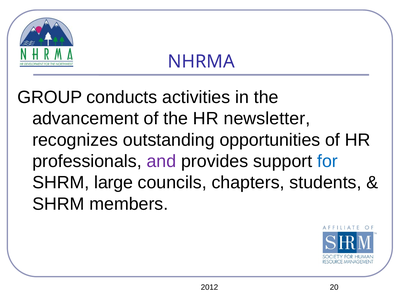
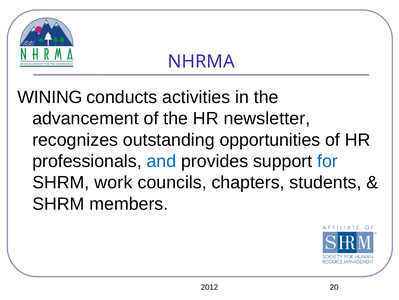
GROUP: GROUP -> WINING
and colour: purple -> blue
large: large -> work
